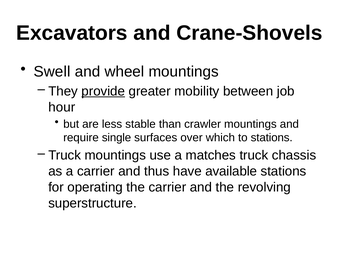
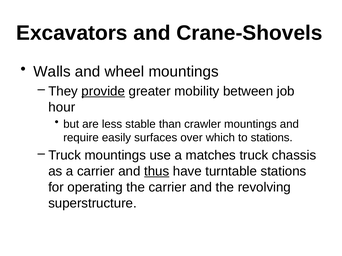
Swell: Swell -> Walls
single: single -> easily
thus underline: none -> present
available: available -> turntable
